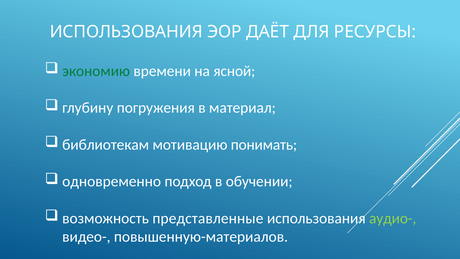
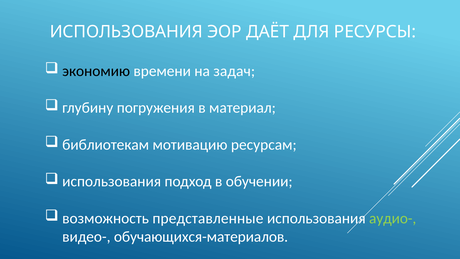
экономию colour: green -> black
ясной: ясной -> задач
понимать: понимать -> ресурсам
одновременно at (112, 181): одновременно -> использования
повышенную-материалов: повышенную-материалов -> обучающихся-материалов
